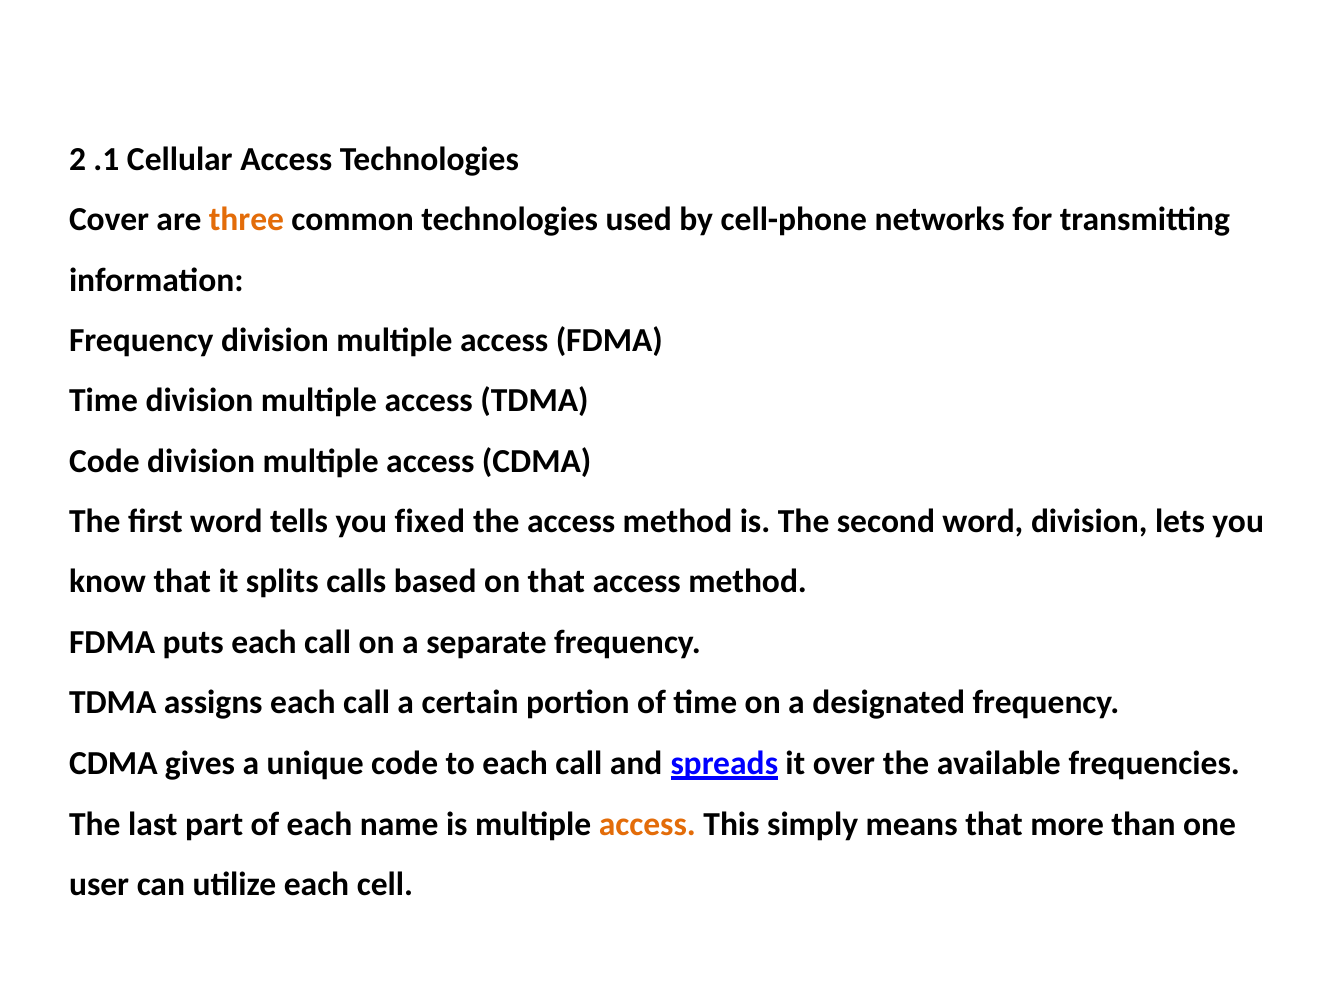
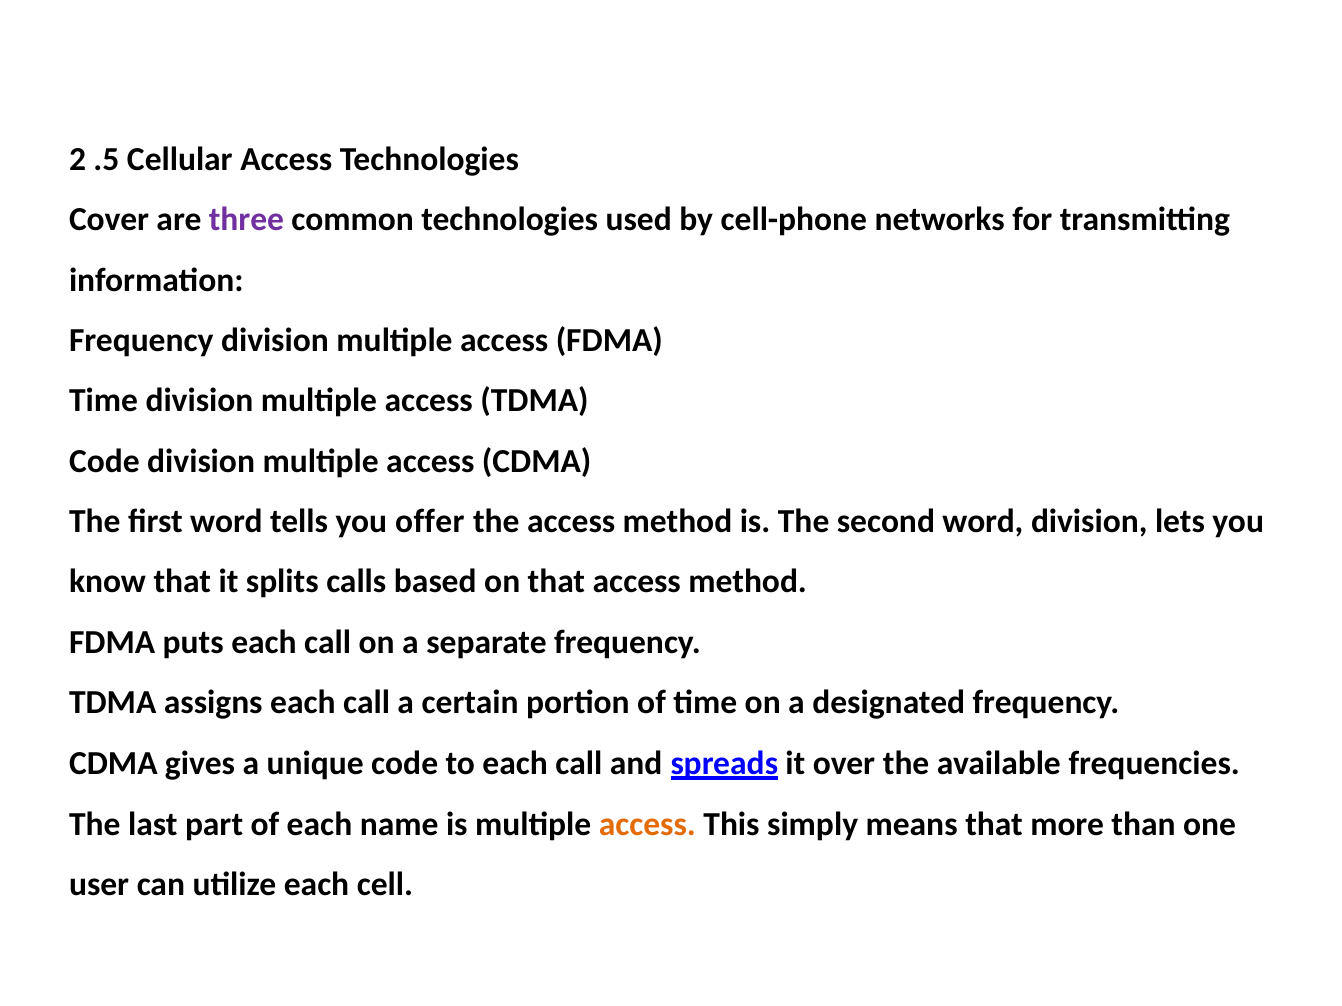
.1: .1 -> .5
three colour: orange -> purple
fixed: fixed -> offer
